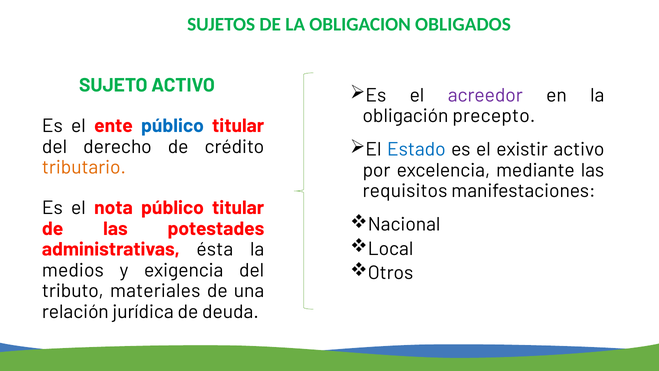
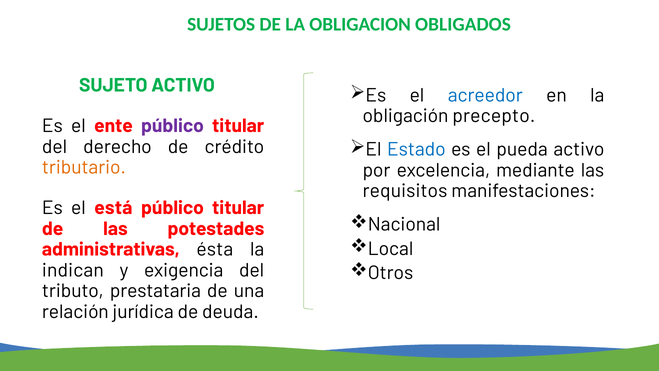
acreedor colour: purple -> blue
público at (172, 126) colour: blue -> purple
existir: existir -> pueda
nota: nota -> está
medios: medios -> indican
materiales: materiales -> prestataria
